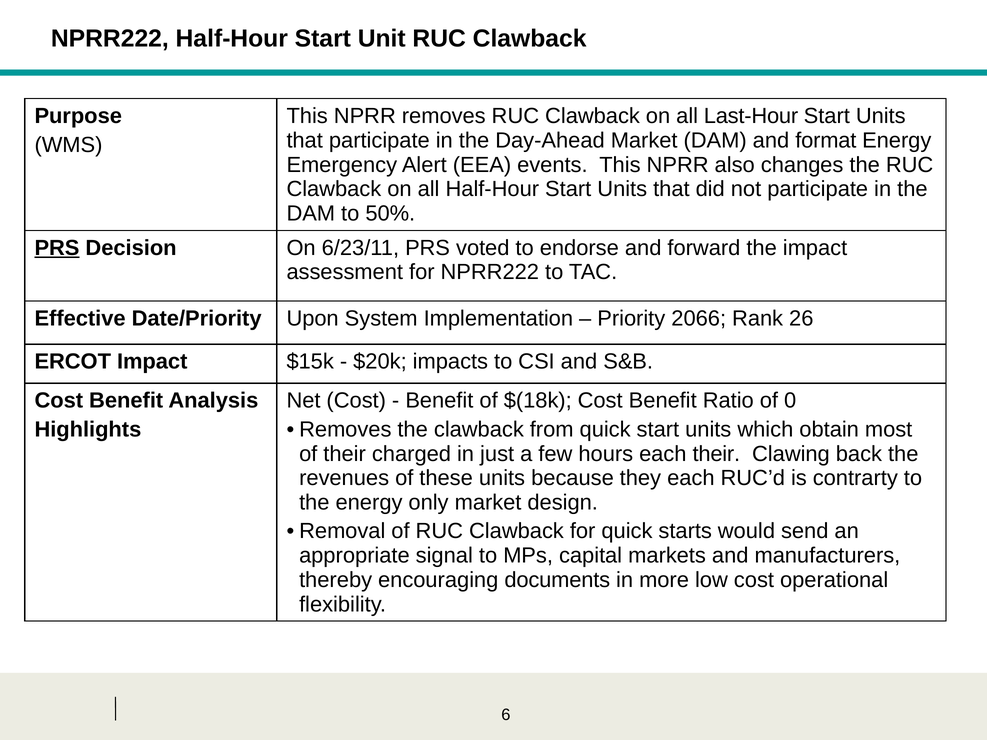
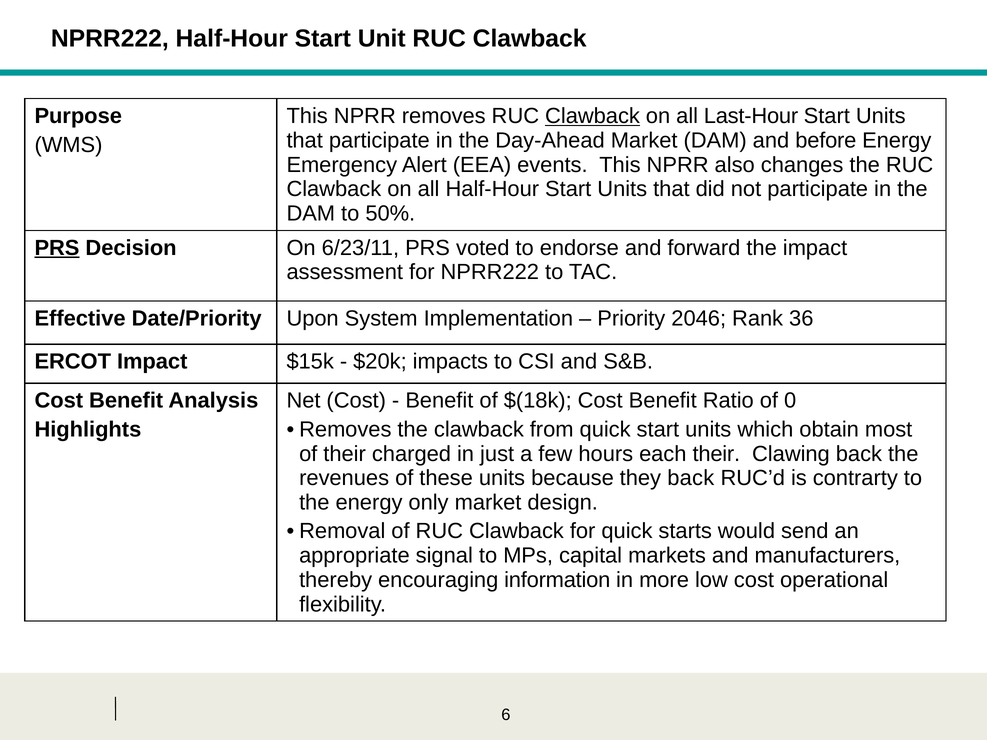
Clawback at (593, 116) underline: none -> present
format: format -> before
2066: 2066 -> 2046
26: 26 -> 36
they each: each -> back
documents: documents -> information
